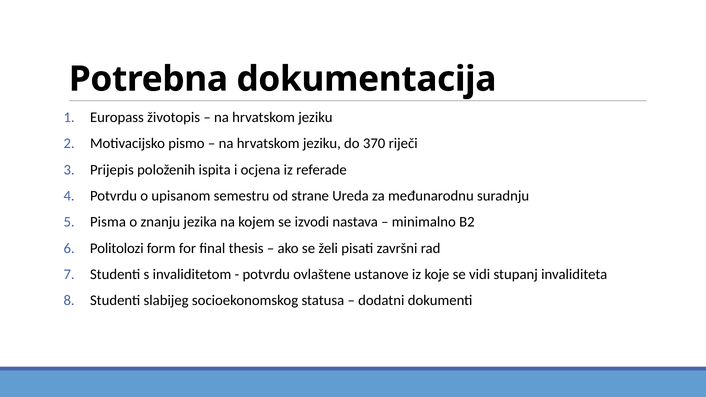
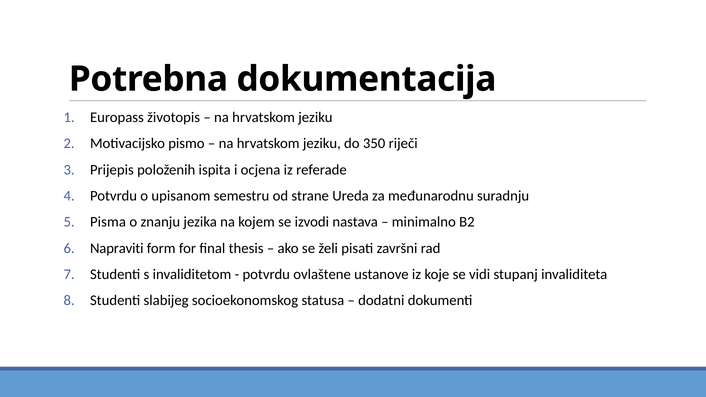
370: 370 -> 350
Politolozi: Politolozi -> Napraviti
